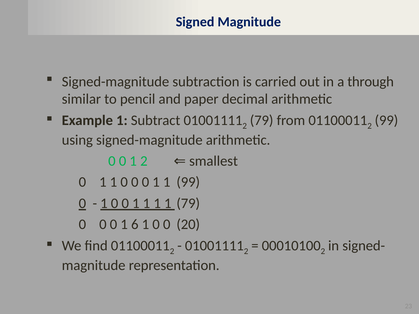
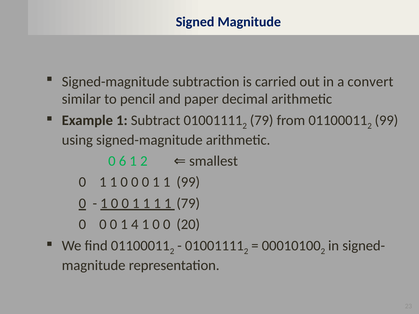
through: through -> convert
0 at (123, 161): 0 -> 6
6: 6 -> 4
